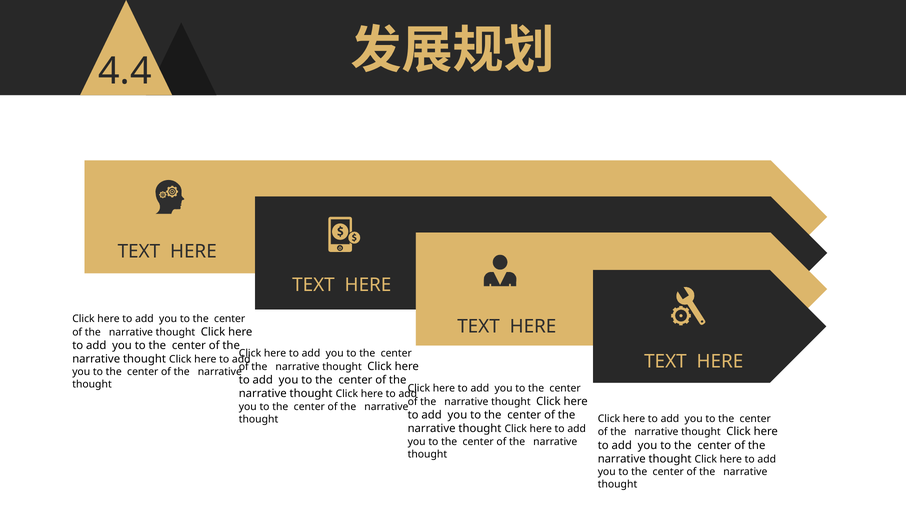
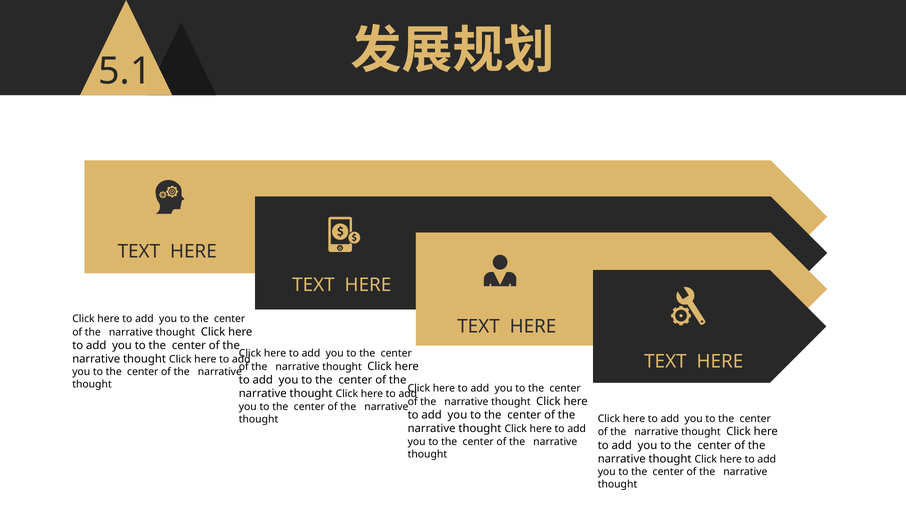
4.4: 4.4 -> 5.1
